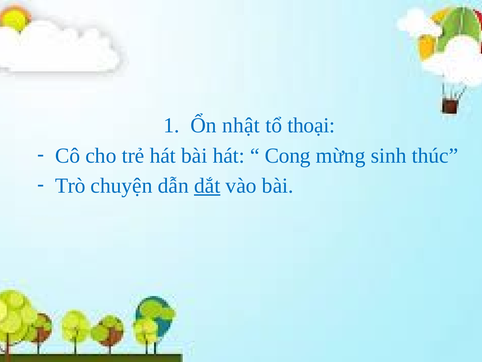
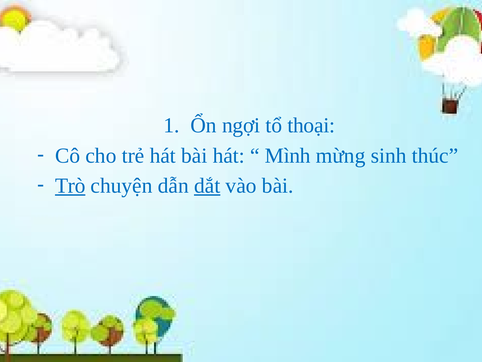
nhật: nhật -> ngợi
Cong: Cong -> Mình
Trò underline: none -> present
